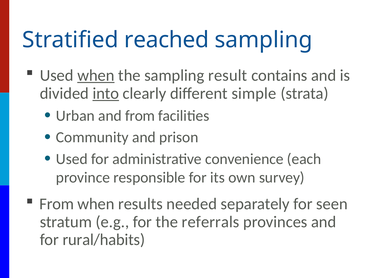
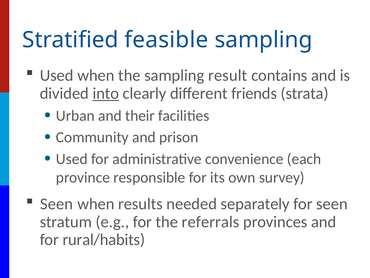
reached: reached -> feasible
when at (96, 75) underline: present -> none
simple: simple -> friends
and from: from -> their
From at (57, 204): From -> Seen
